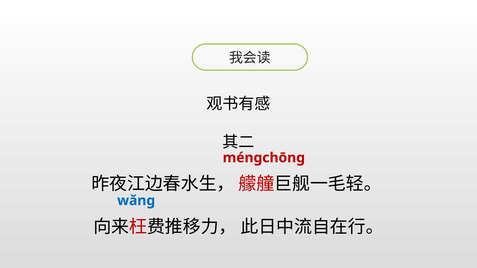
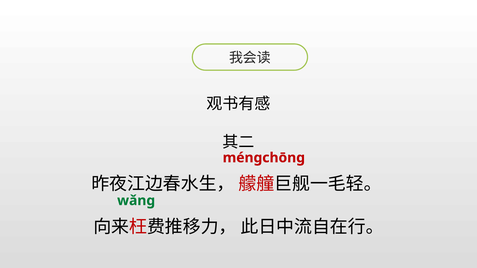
wǎng colour: blue -> green
